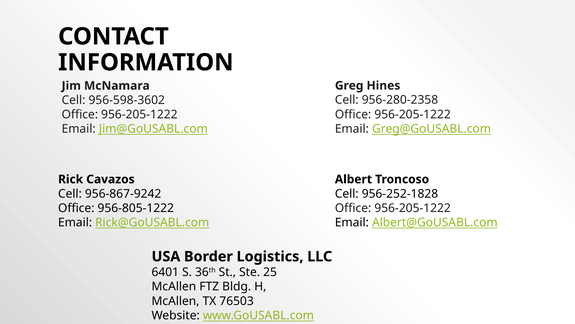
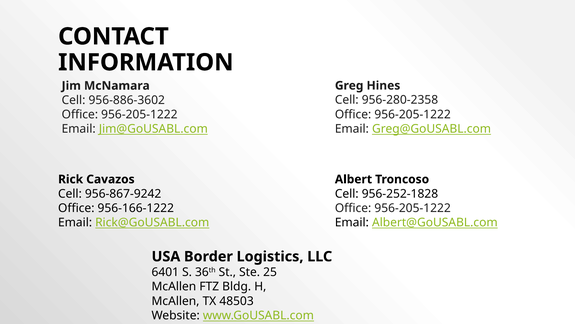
956-598-3602: 956-598-3602 -> 956-886-3602
956-805-1222: 956-805-1222 -> 956-166-1222
76503: 76503 -> 48503
